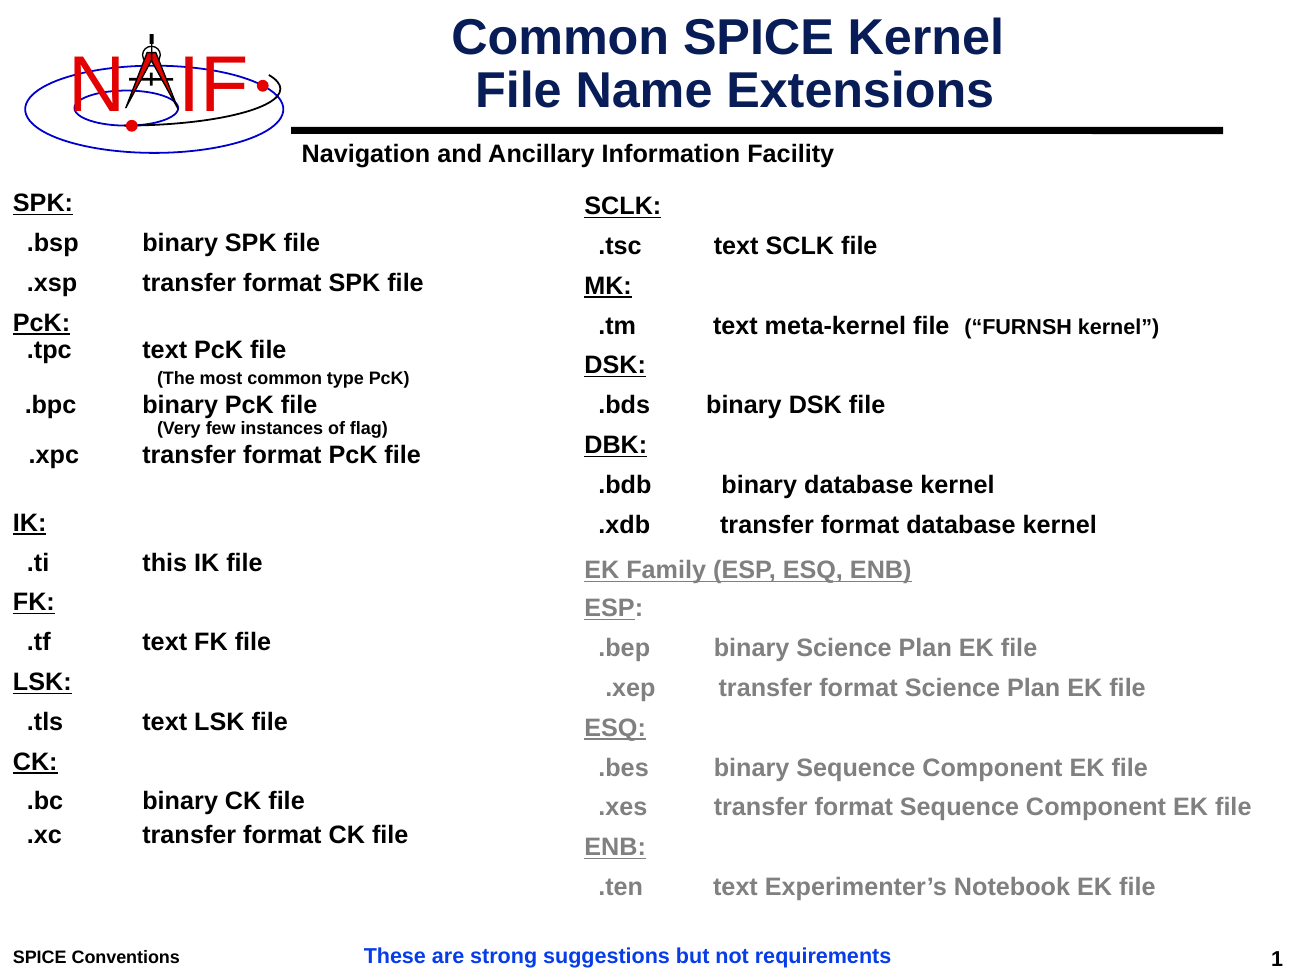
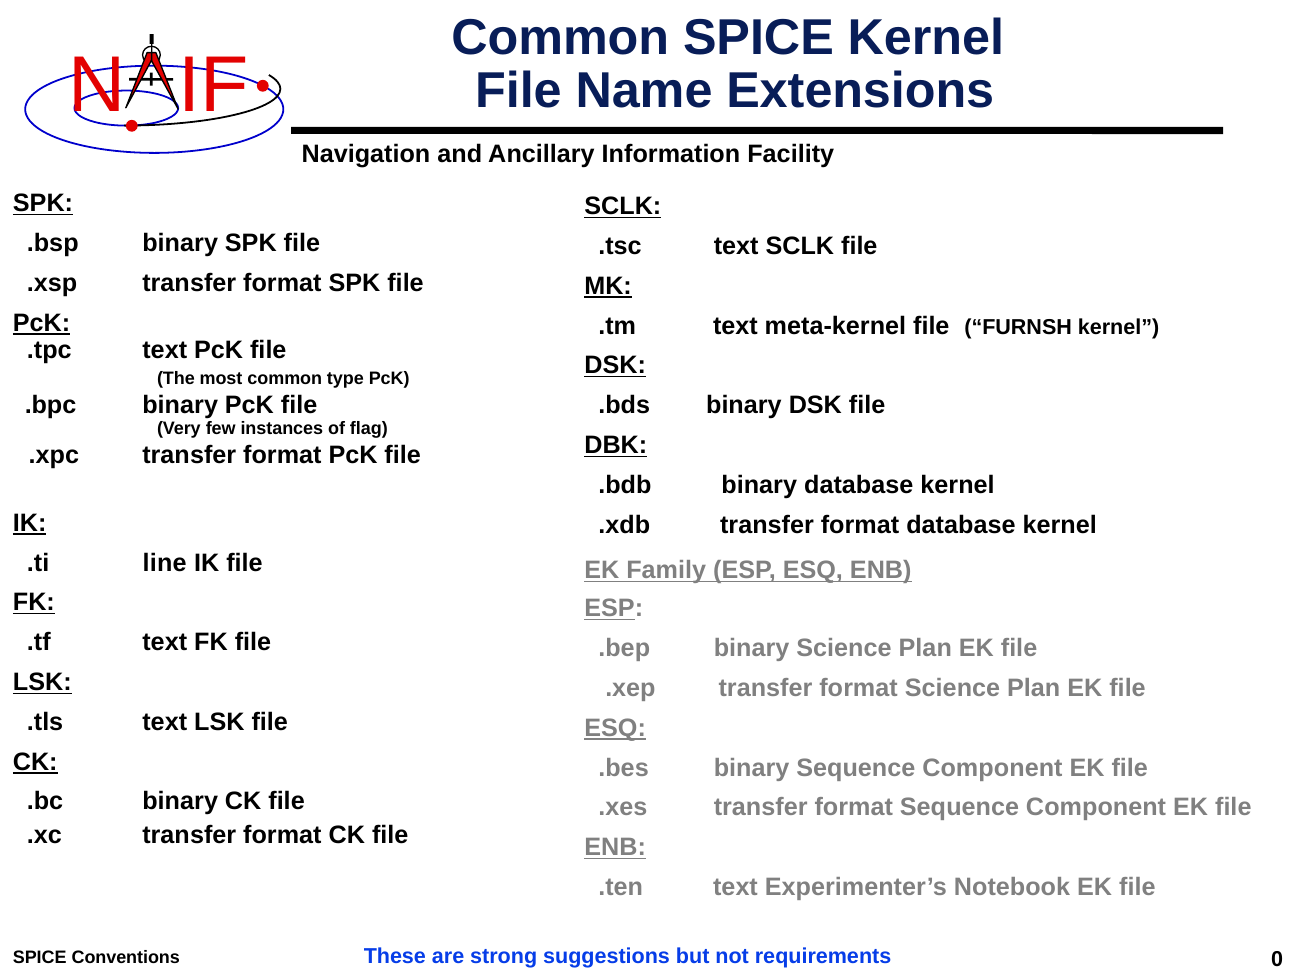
this: this -> line
1: 1 -> 0
